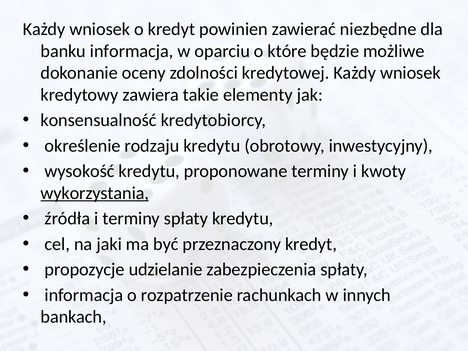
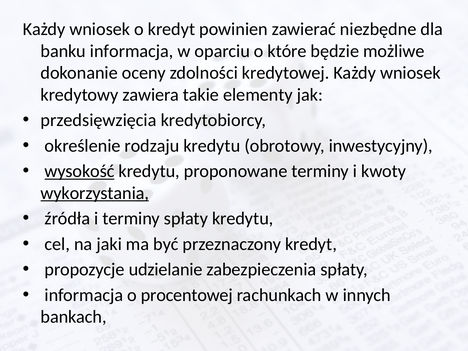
konsensualność: konsensualność -> przedsięwzięcia
wysokość underline: none -> present
rozpatrzenie: rozpatrzenie -> procentowej
